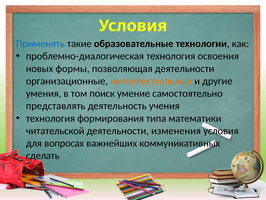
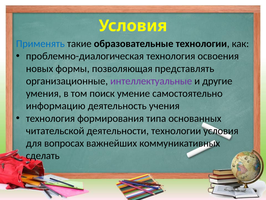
позволяющая деятельности: деятельности -> представлять
интеллектуальные colour: orange -> purple
представлять: представлять -> информацию
математики: математики -> основанных
деятельности изменения: изменения -> технологии
